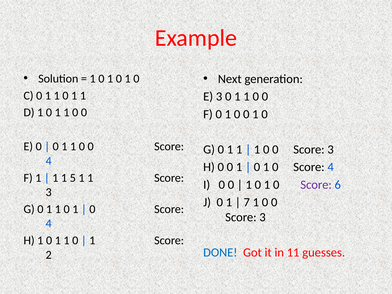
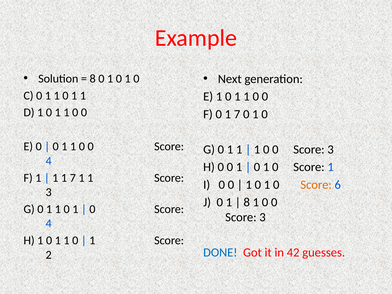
1 at (93, 79): 1 -> 8
E 3: 3 -> 1
F 0 1 0: 0 -> 7
1 0 Score 4: 4 -> 1
1 1 5: 5 -> 7
Score at (316, 185) colour: purple -> orange
7 at (247, 202): 7 -> 8
11: 11 -> 42
